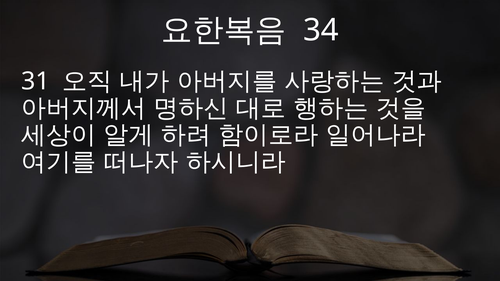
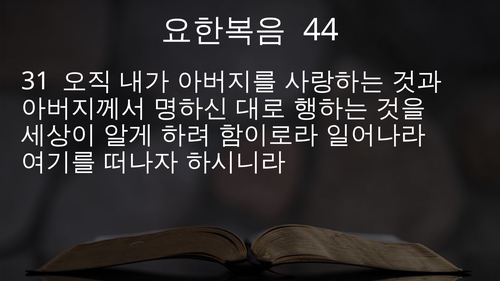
34: 34 -> 44
